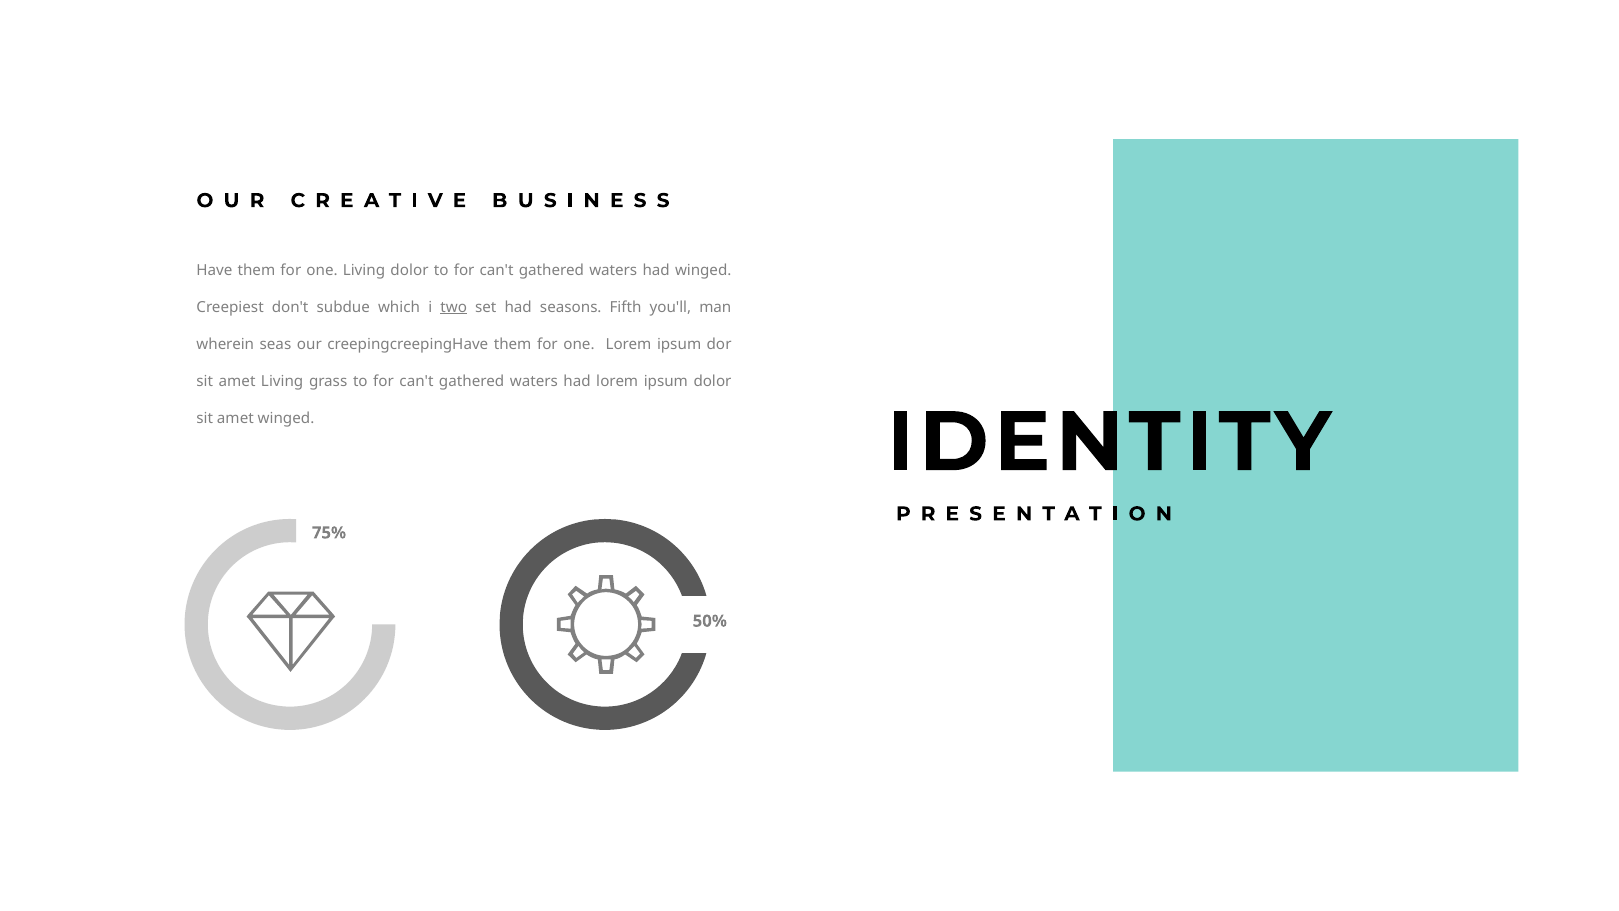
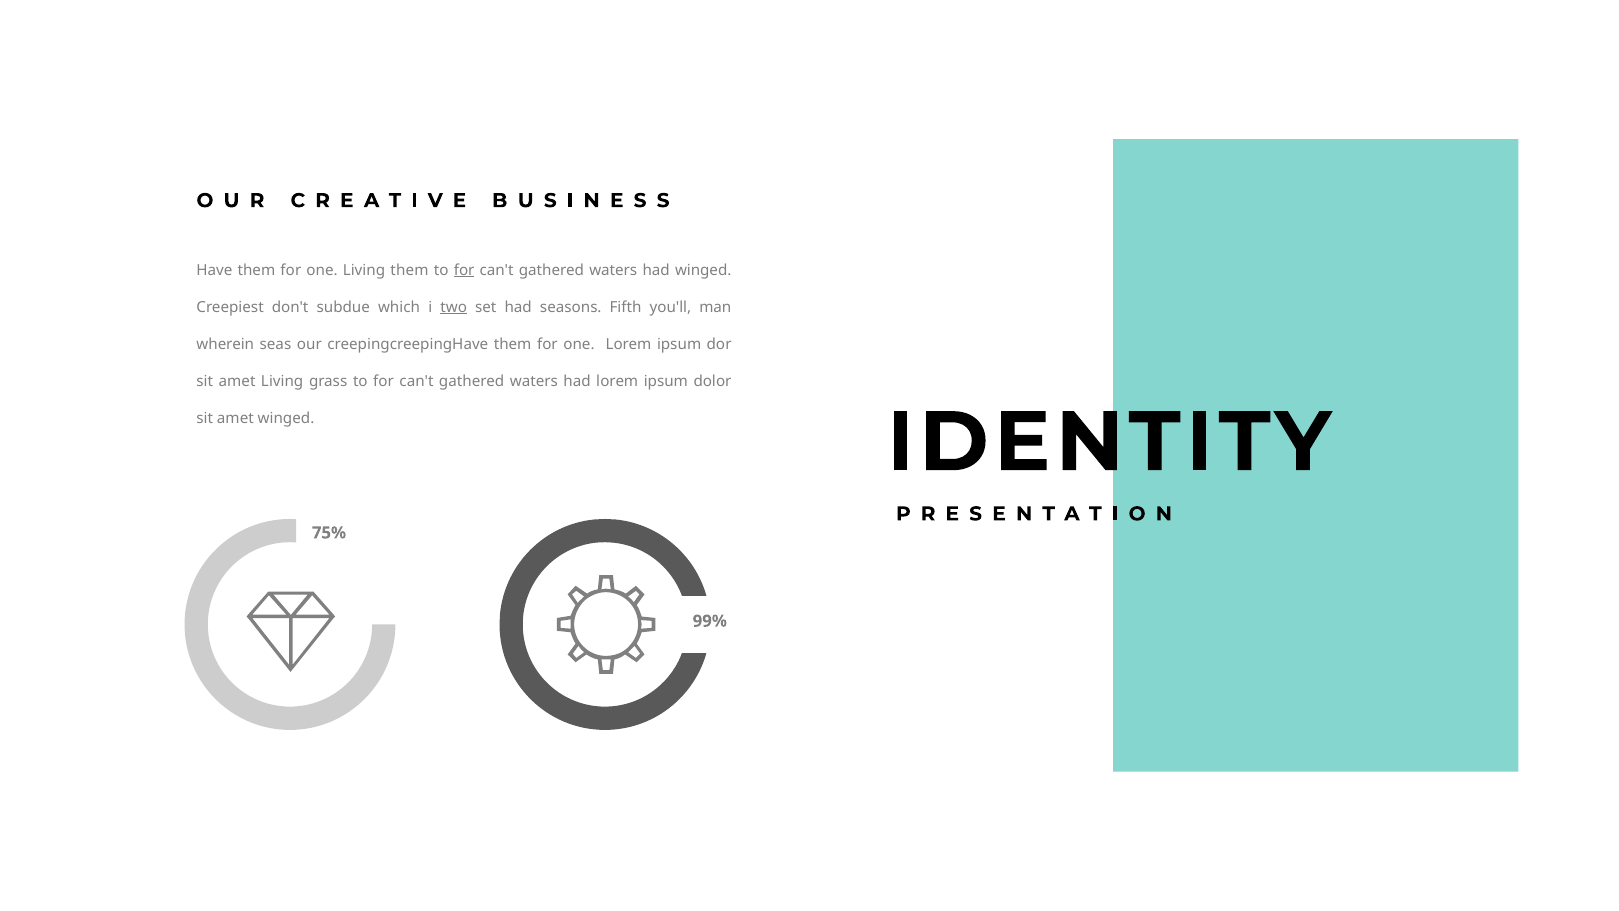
Living dolor: dolor -> them
for at (464, 270) underline: none -> present
50%: 50% -> 99%
